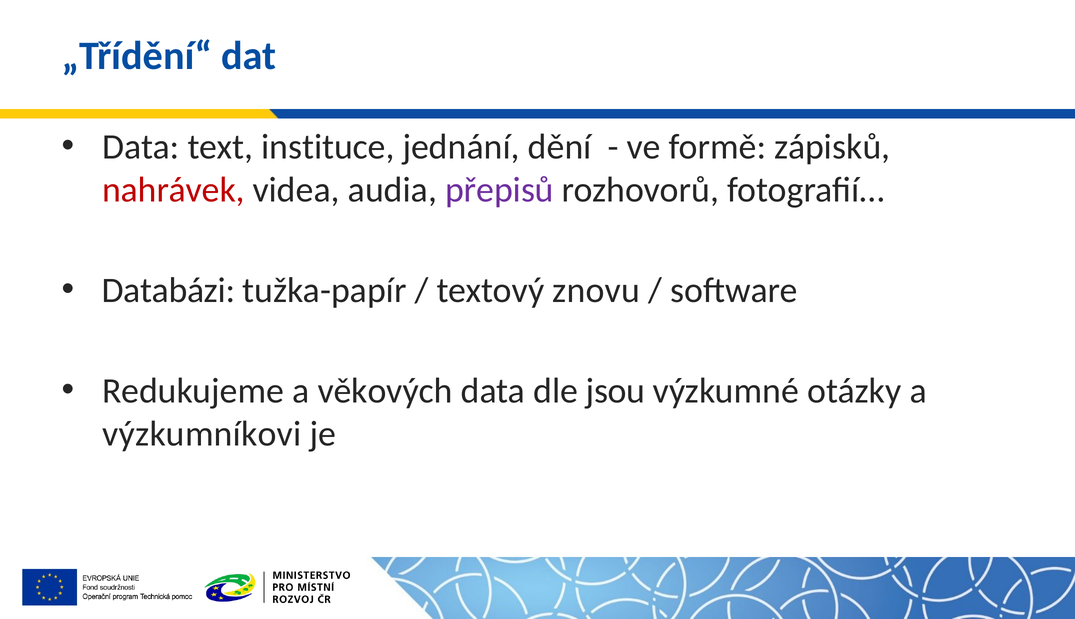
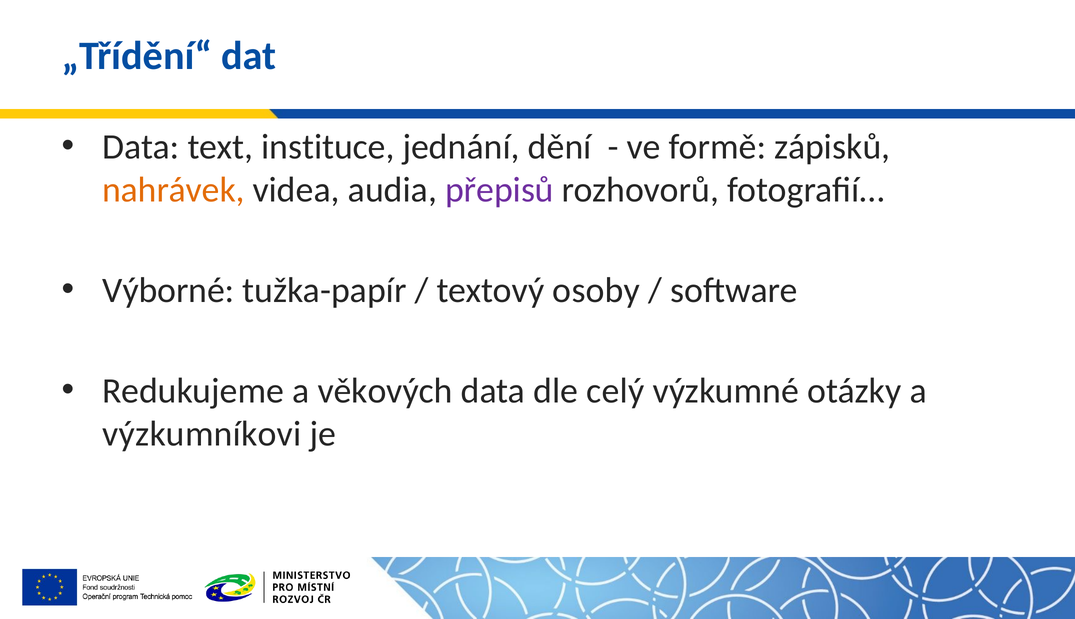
nahrávek colour: red -> orange
Databázi: Databázi -> Výborné
znovu: znovu -> osoby
jsou: jsou -> celý
